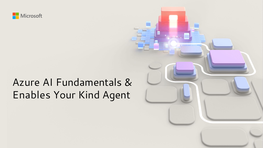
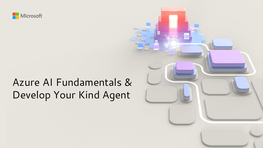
Enables: Enables -> Develop
